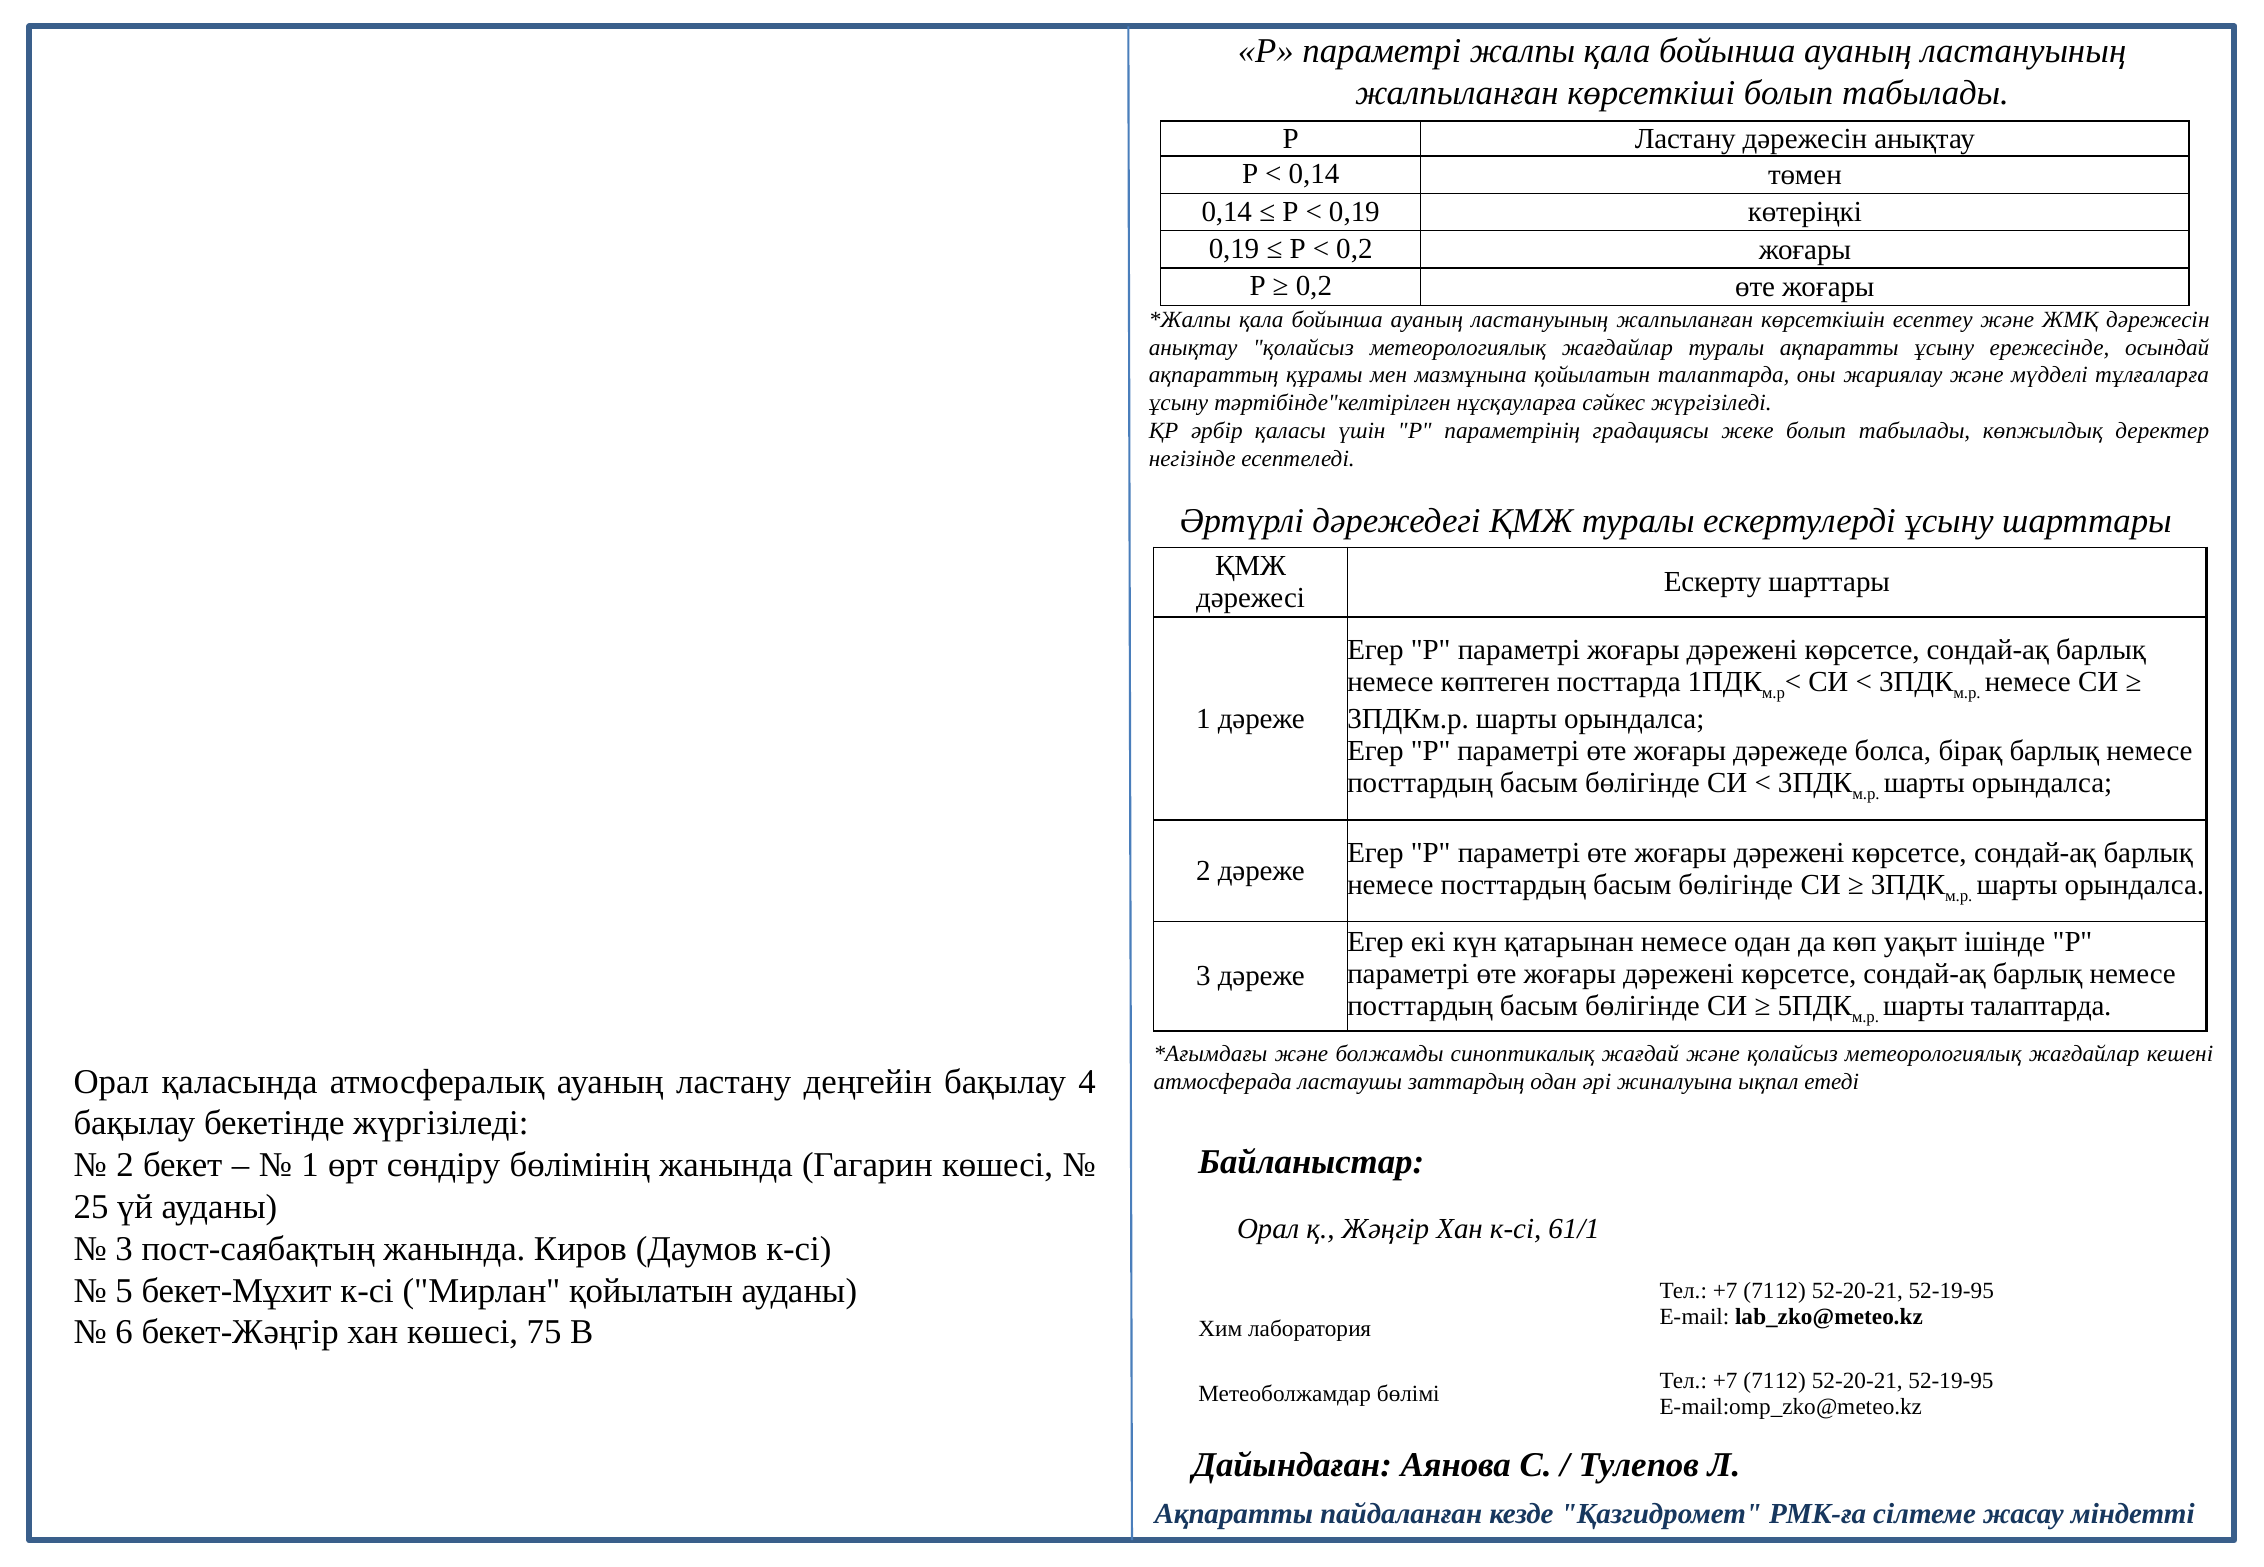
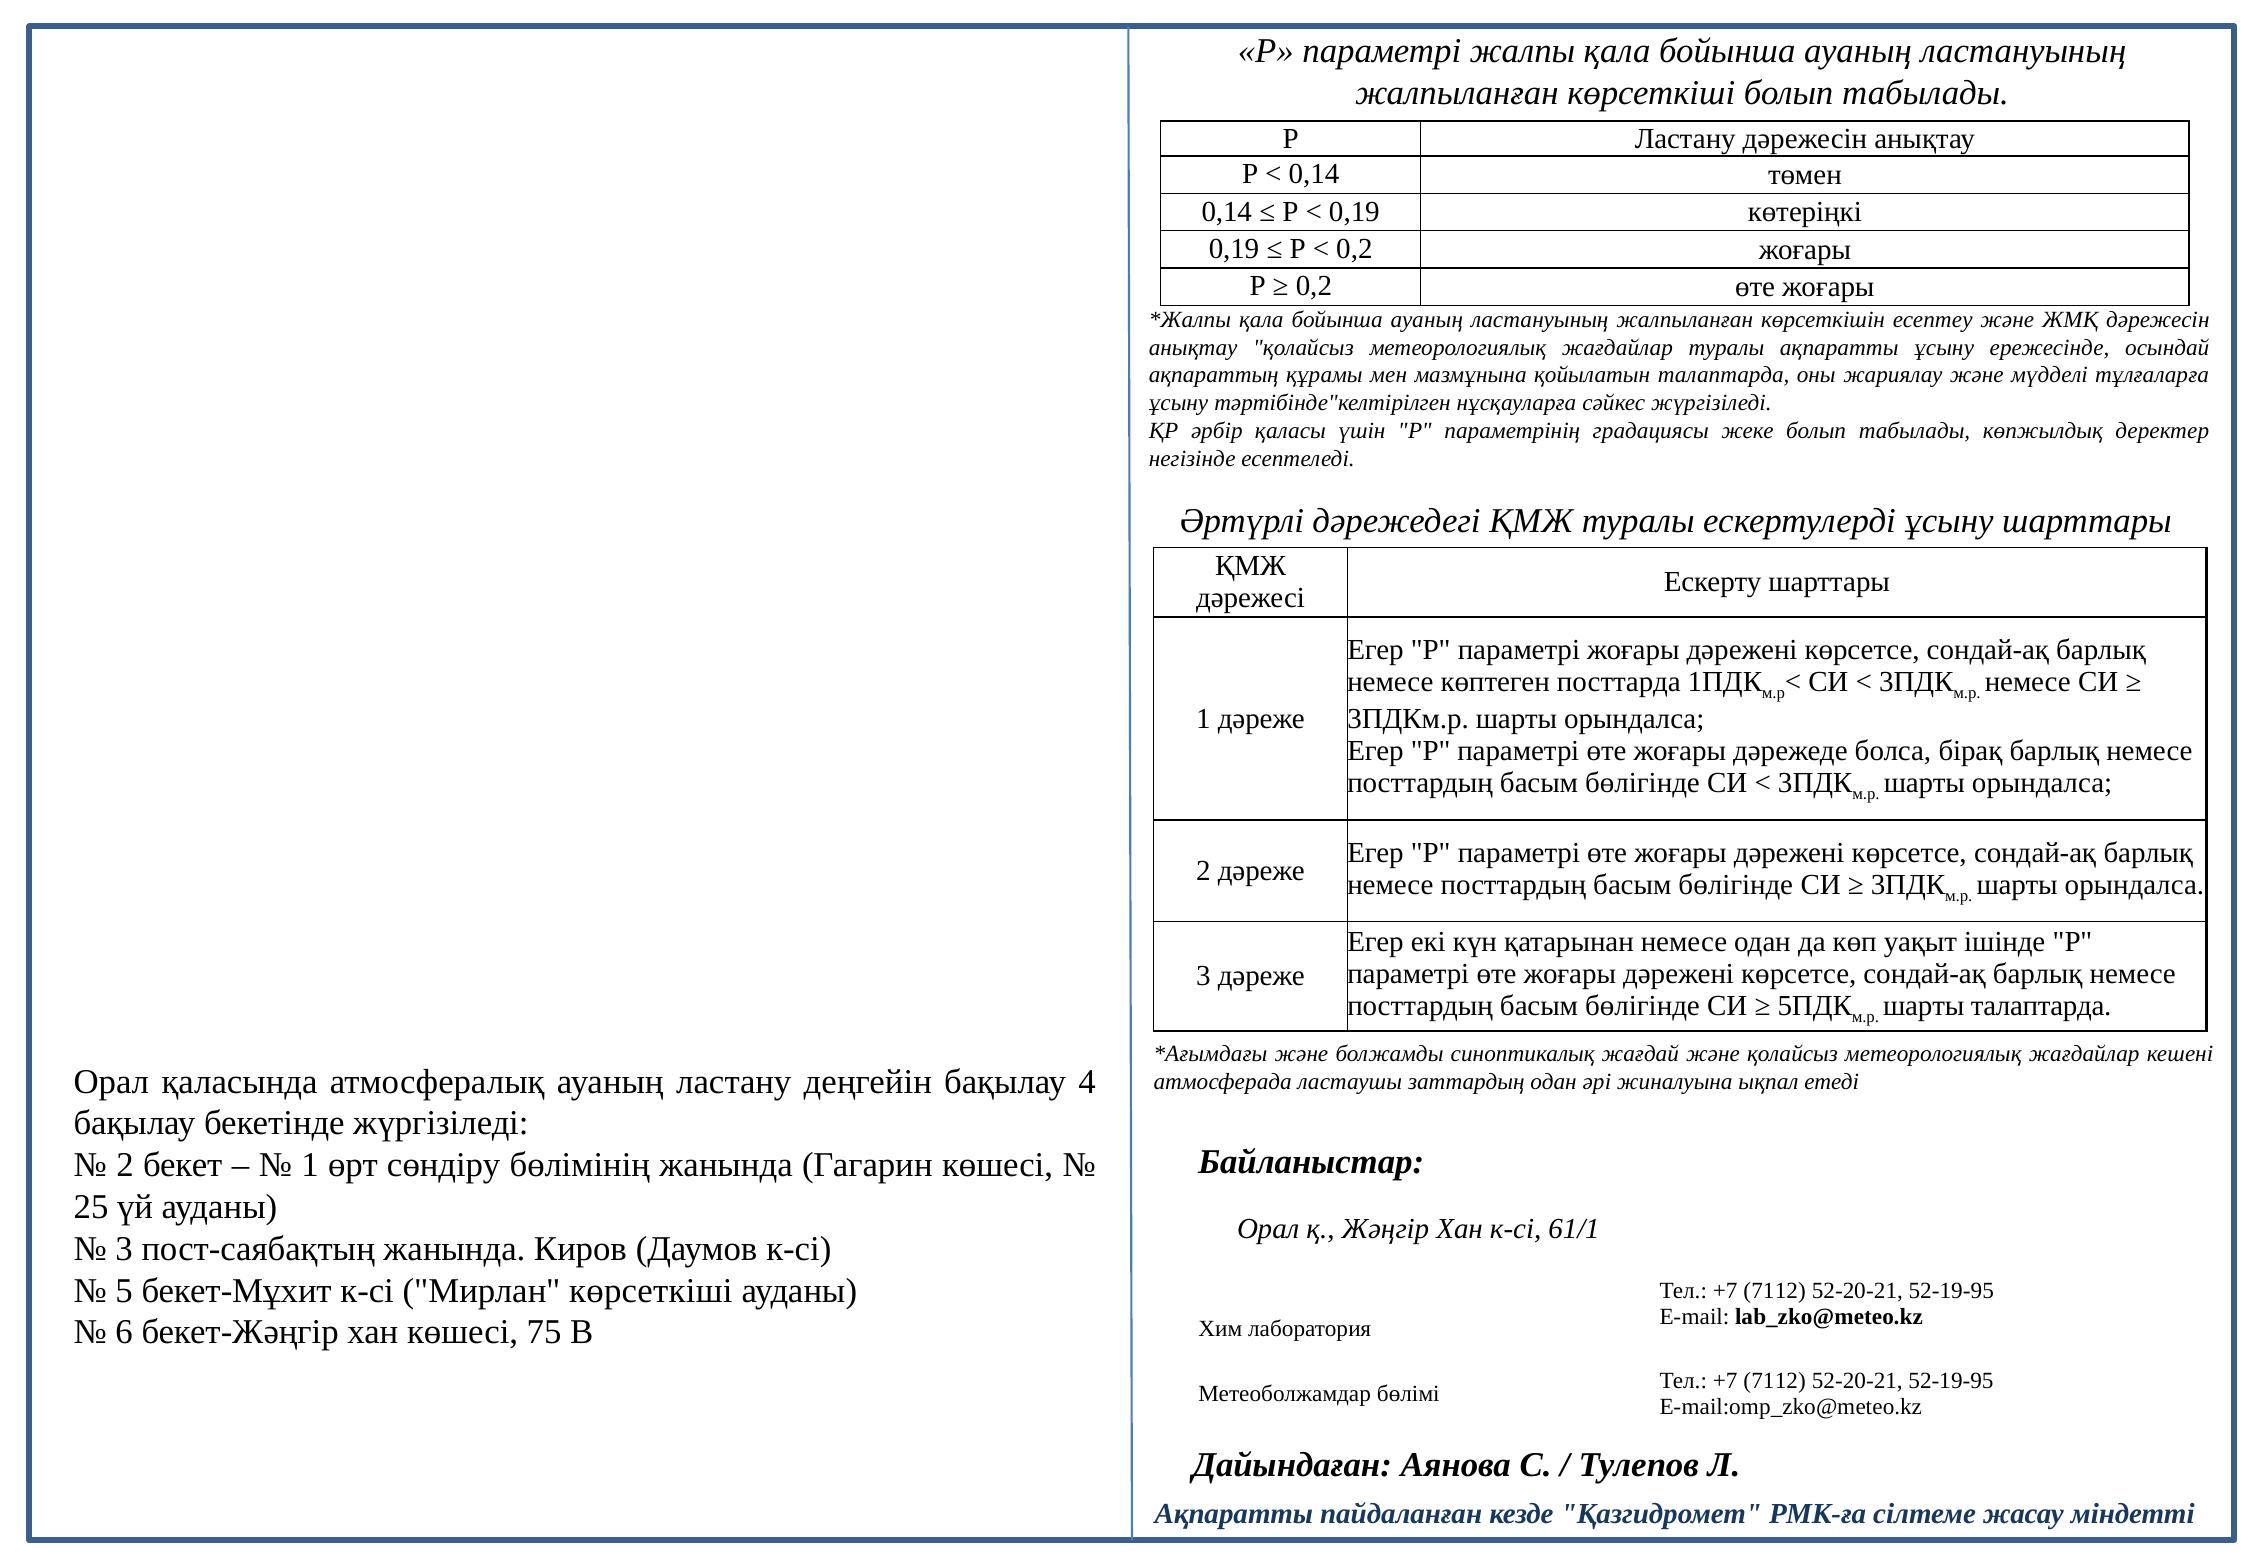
Мирлан қойылатын: қойылатын -> көрсеткіші
